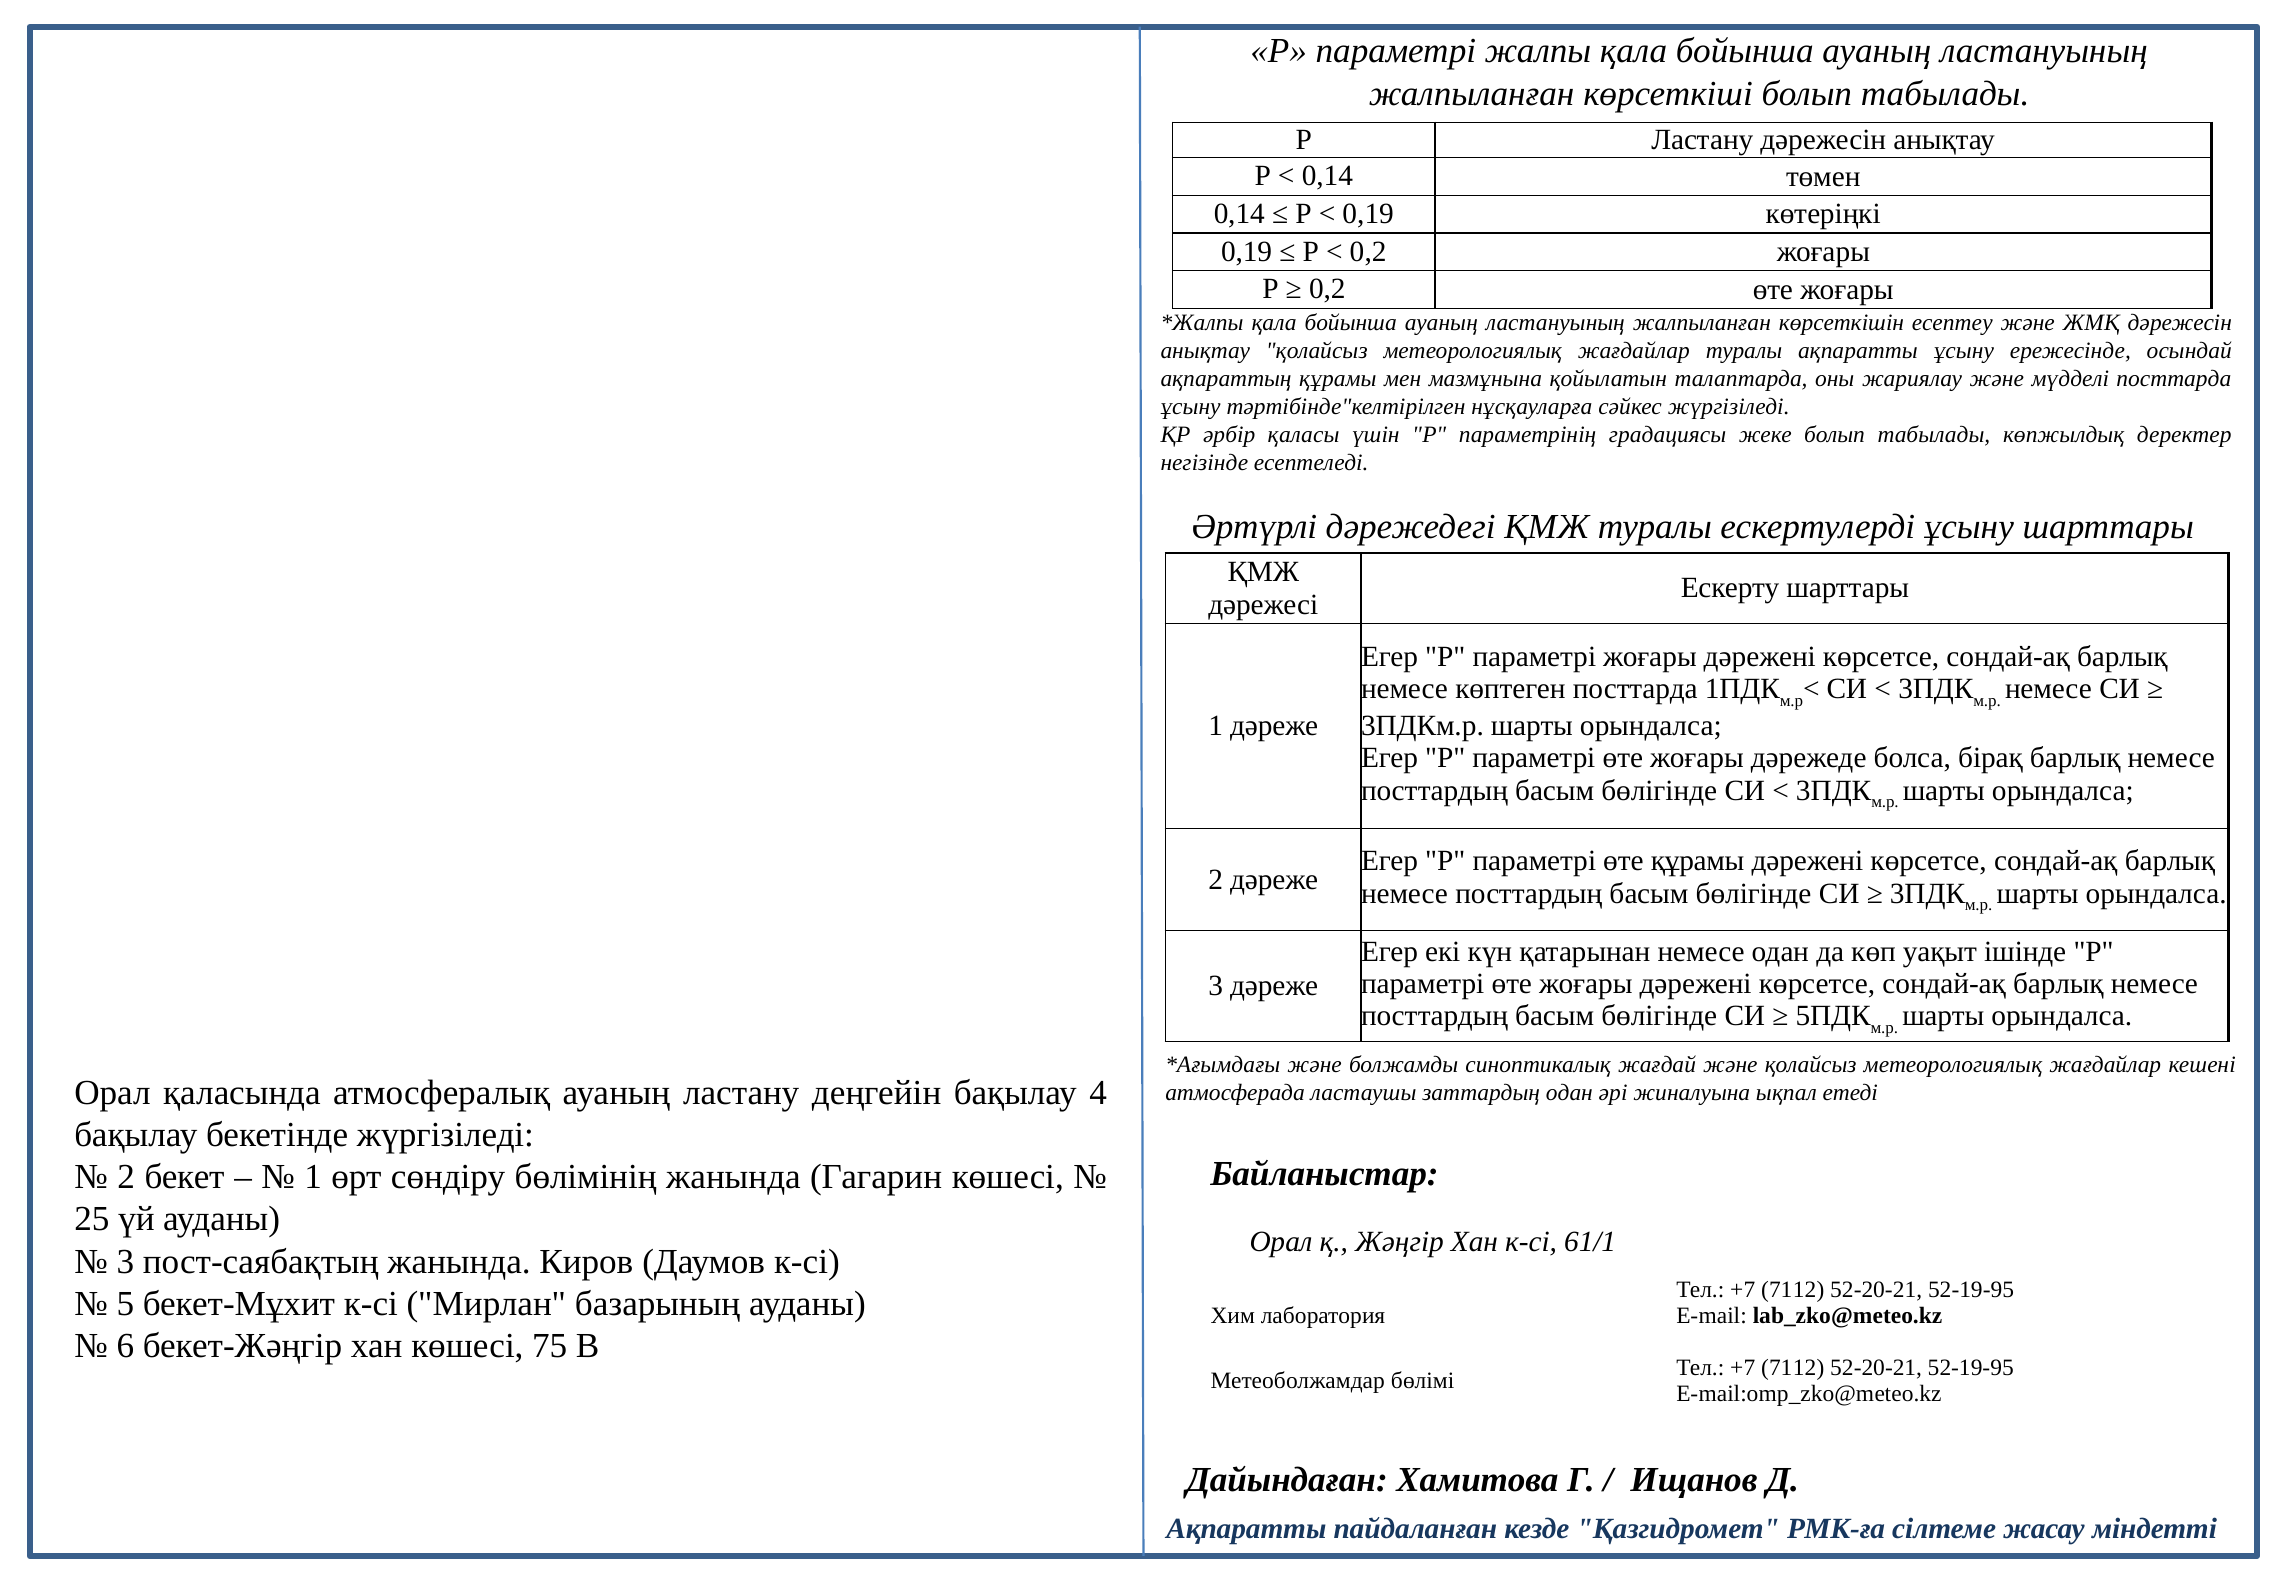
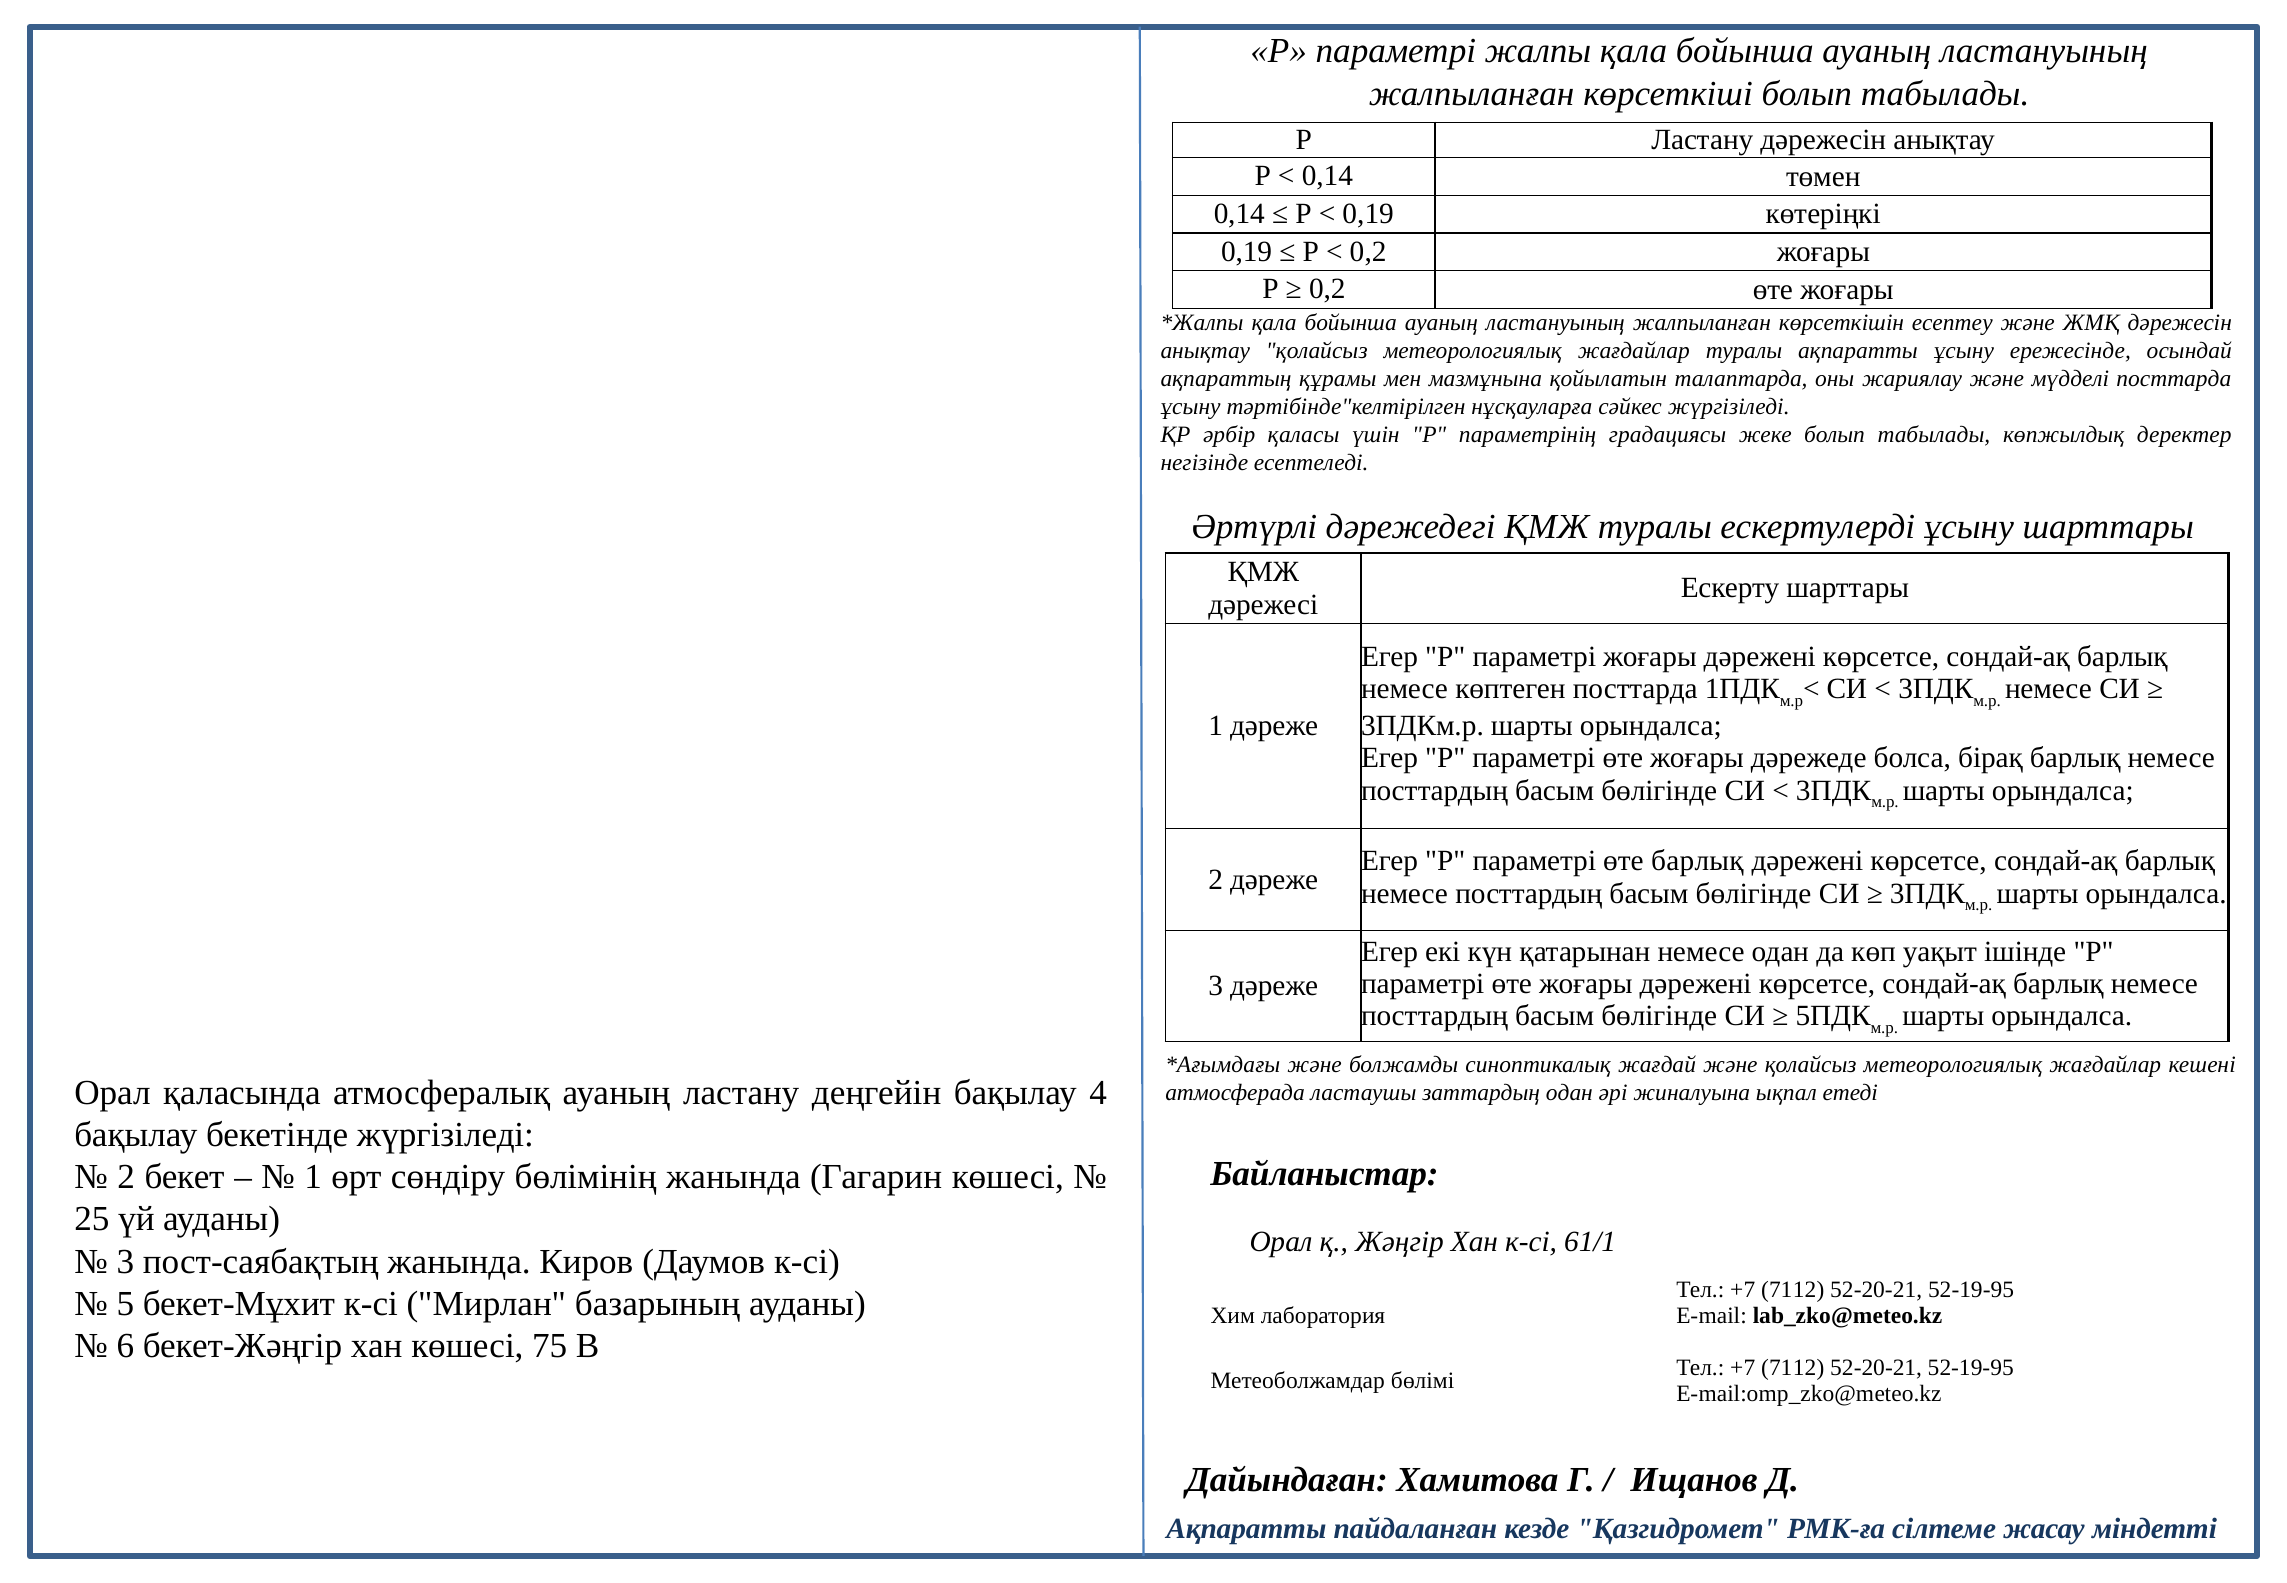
өте құрамы: құрамы -> барлық
